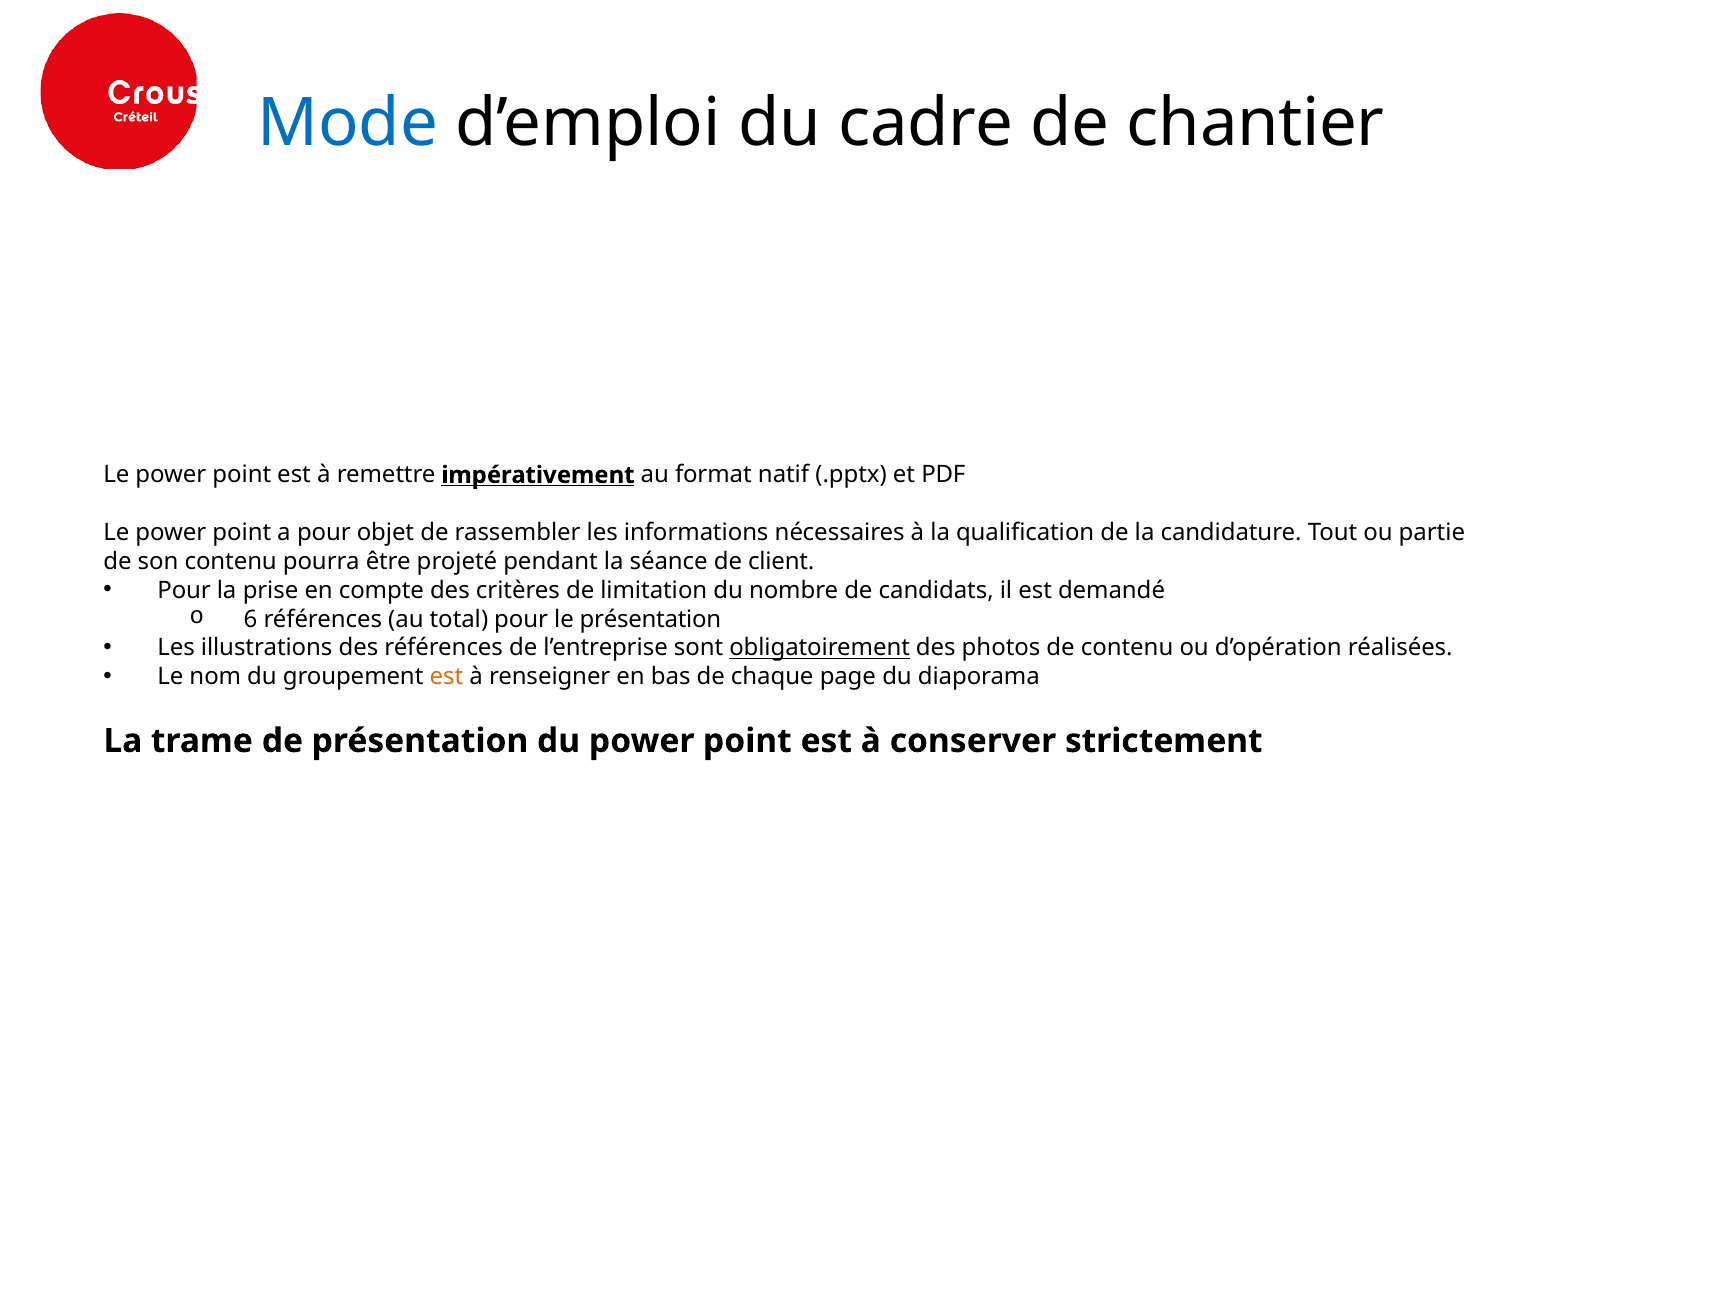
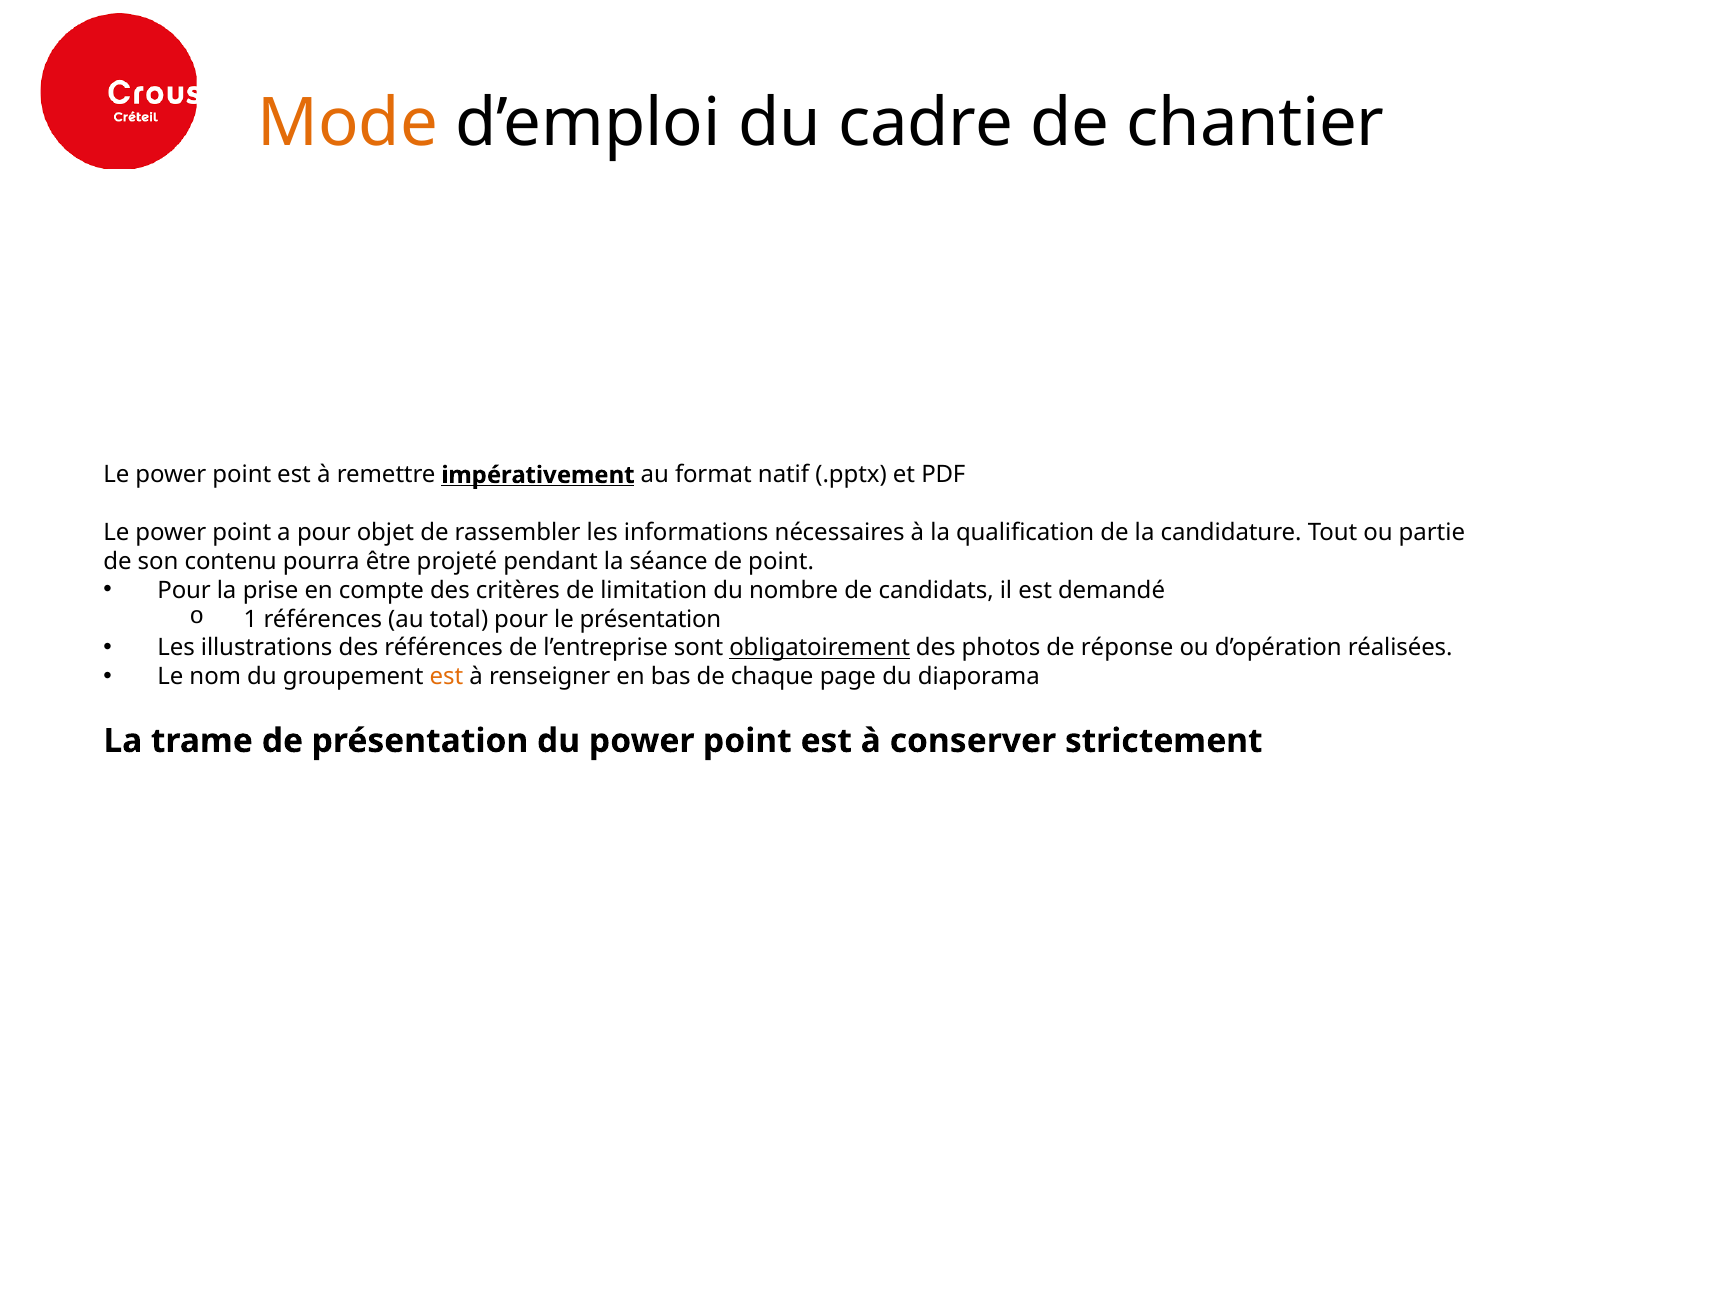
Mode colour: blue -> orange
de client: client -> point
6: 6 -> 1
de contenu: contenu -> réponse
